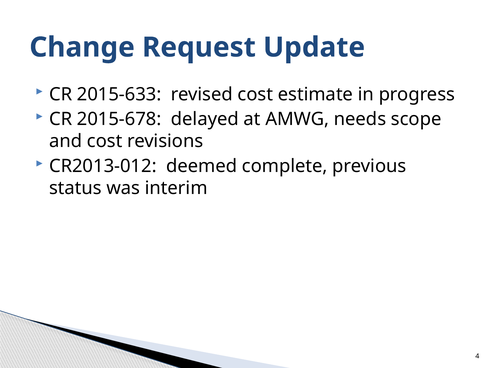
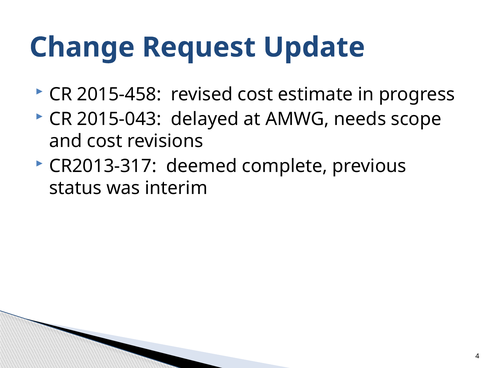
2015-633: 2015-633 -> 2015-458
2015-678: 2015-678 -> 2015-043
CR2013-012: CR2013-012 -> CR2013-317
